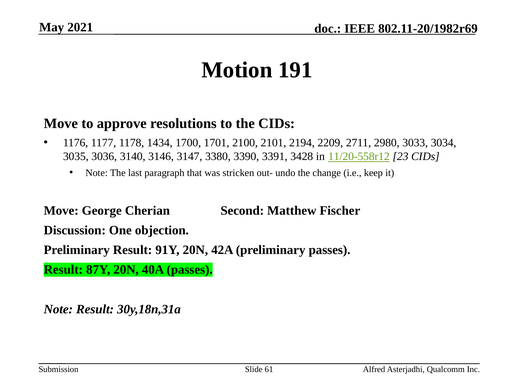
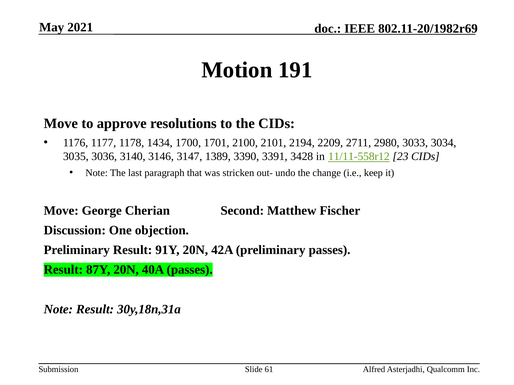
3380: 3380 -> 1389
11/20-558r12: 11/20-558r12 -> 11/11-558r12
